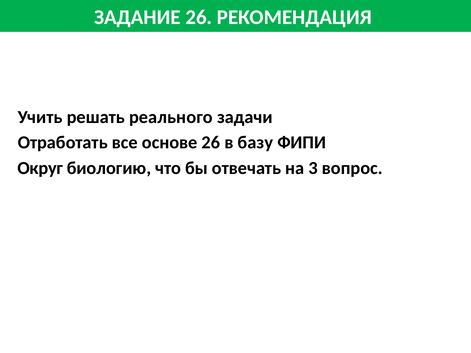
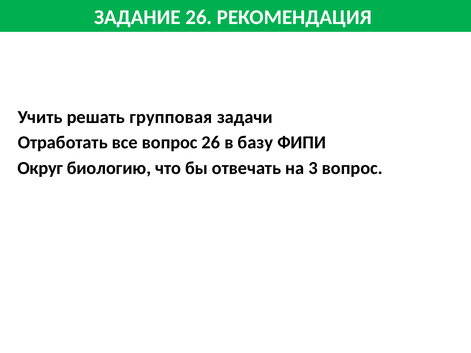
реального: реального -> групповая
все основе: основе -> вопрос
